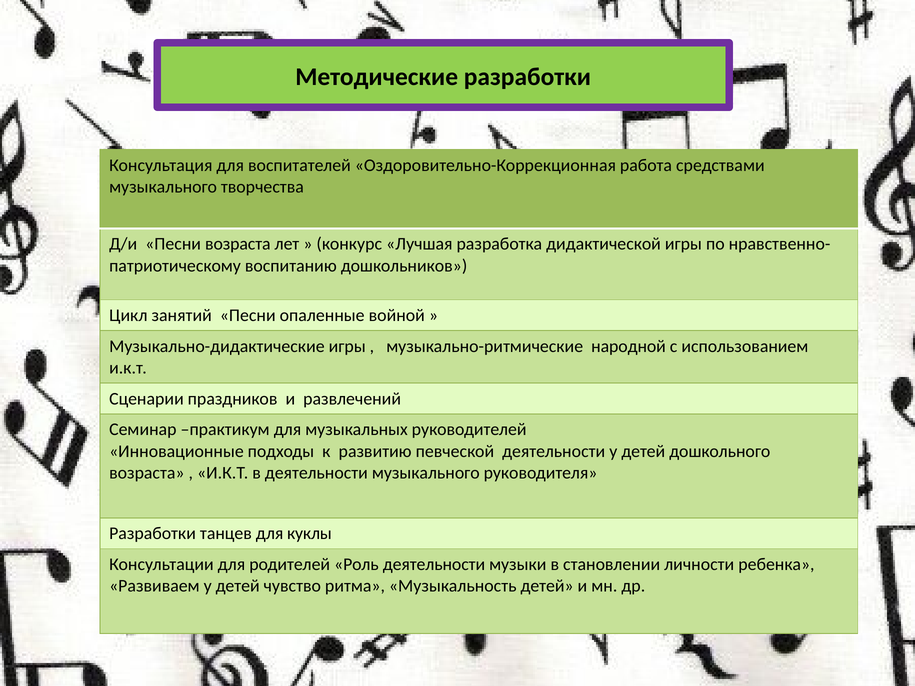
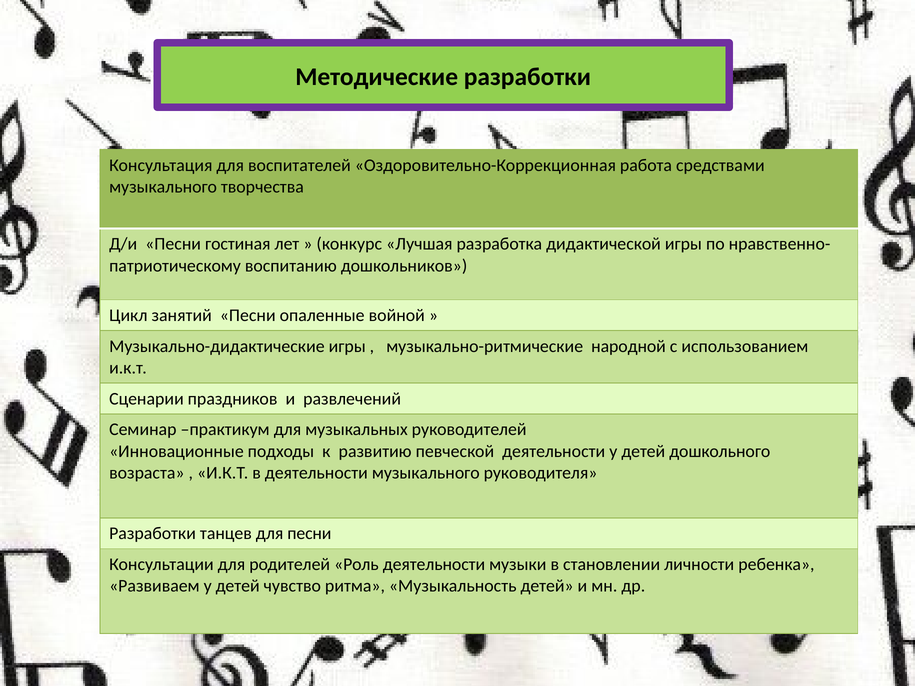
Песни возраста: возраста -> гостиная
для куклы: куклы -> песни
